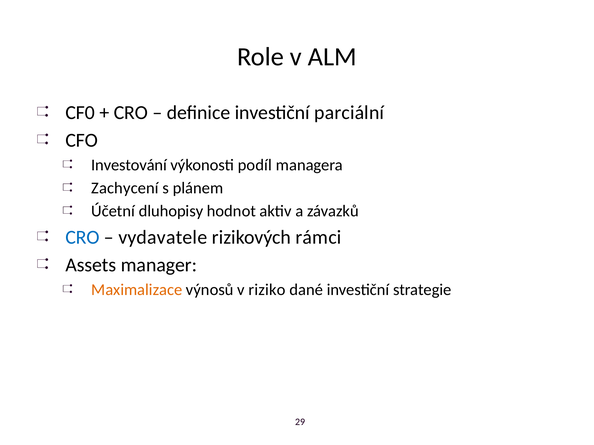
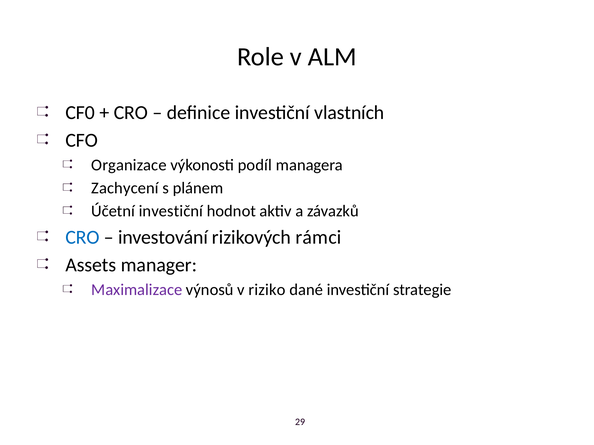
parciální: parciální -> vlastních
Investování: Investování -> Organizace
Účetní dluhopisy: dluhopisy -> investiční
vydavatele: vydavatele -> investování
Maximalizace colour: orange -> purple
